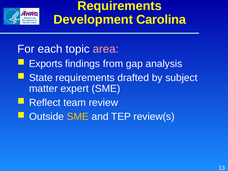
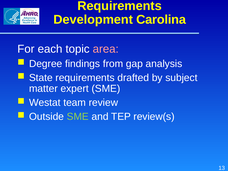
Exports: Exports -> Degree
Reflect: Reflect -> Westat
SME at (78, 117) colour: yellow -> light green
